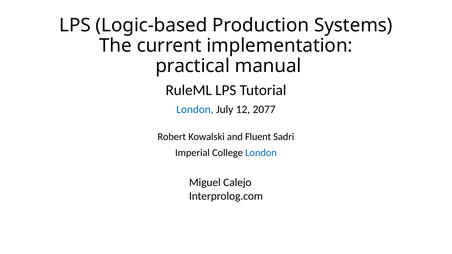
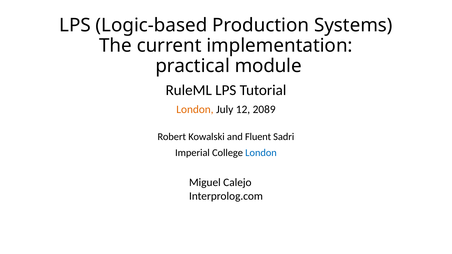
manual: manual -> module
London at (195, 109) colour: blue -> orange
2077: 2077 -> 2089
